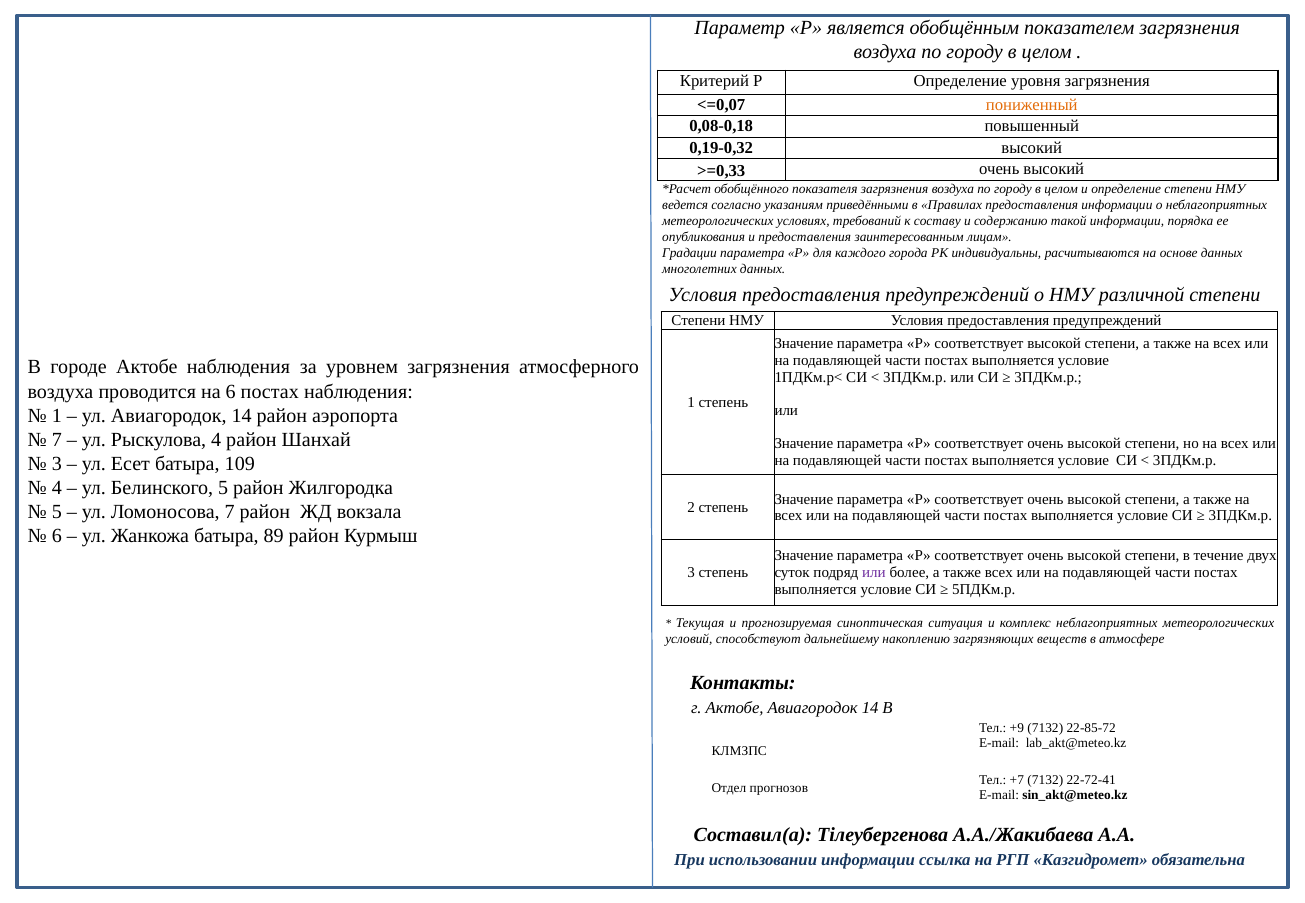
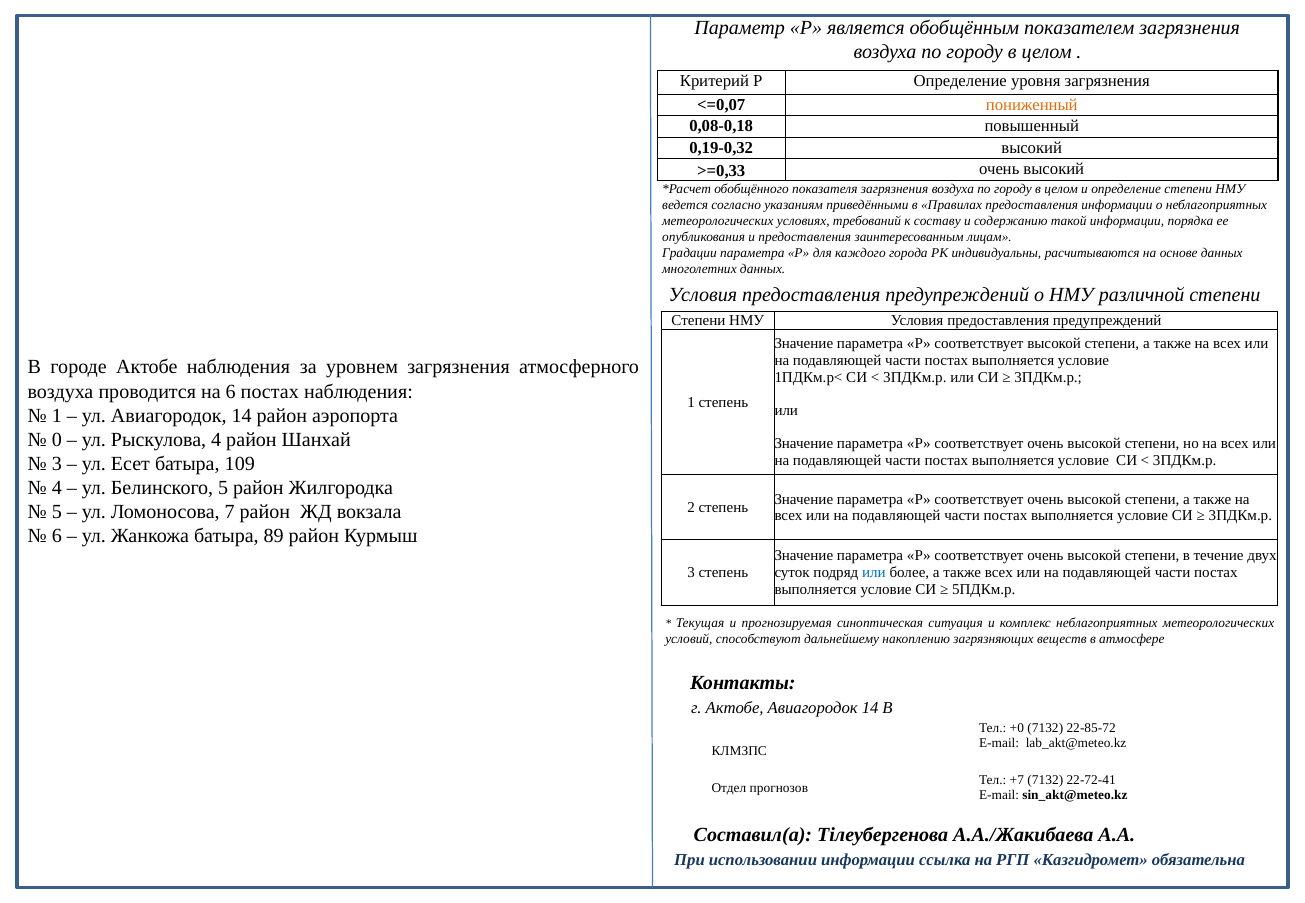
7 at (57, 440): 7 -> 0
или at (874, 573) colour: purple -> blue
+9: +9 -> +0
